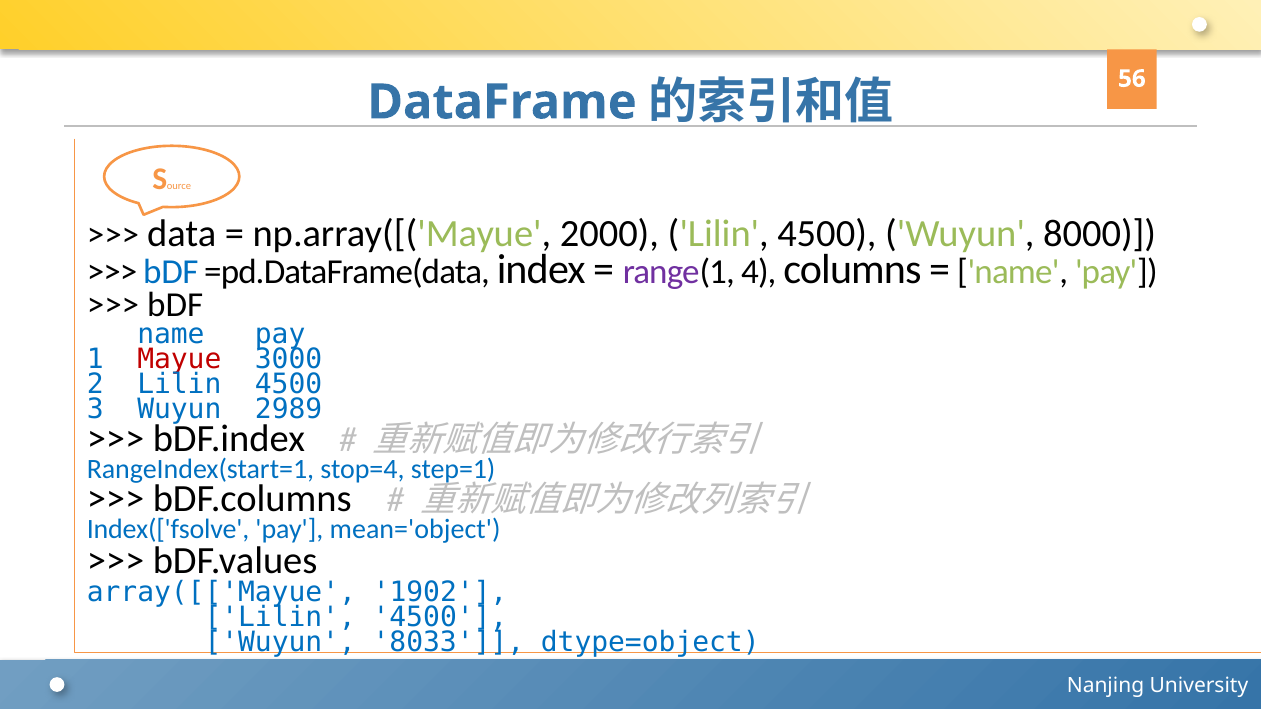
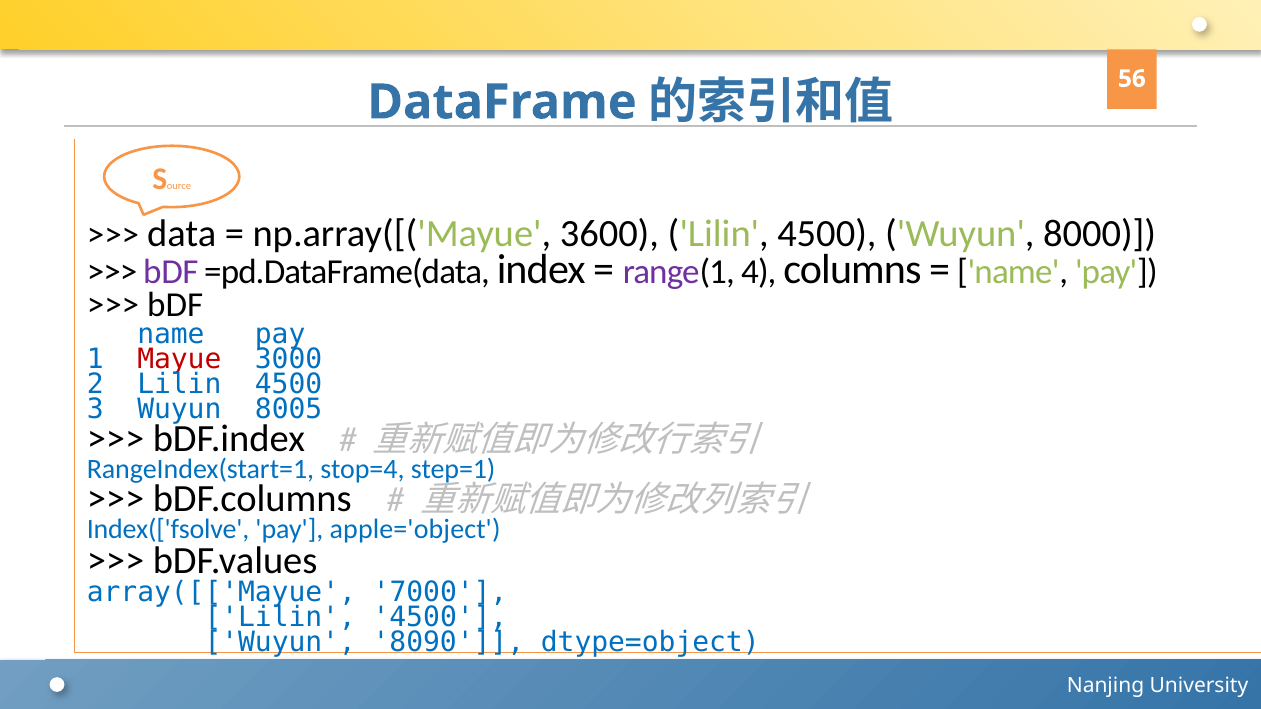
2000: 2000 -> 3600
bDF at (171, 273) colour: blue -> purple
2989: 2989 -> 8005
mean='object: mean='object -> apple='object
1902: 1902 -> 7000
8033: 8033 -> 8090
